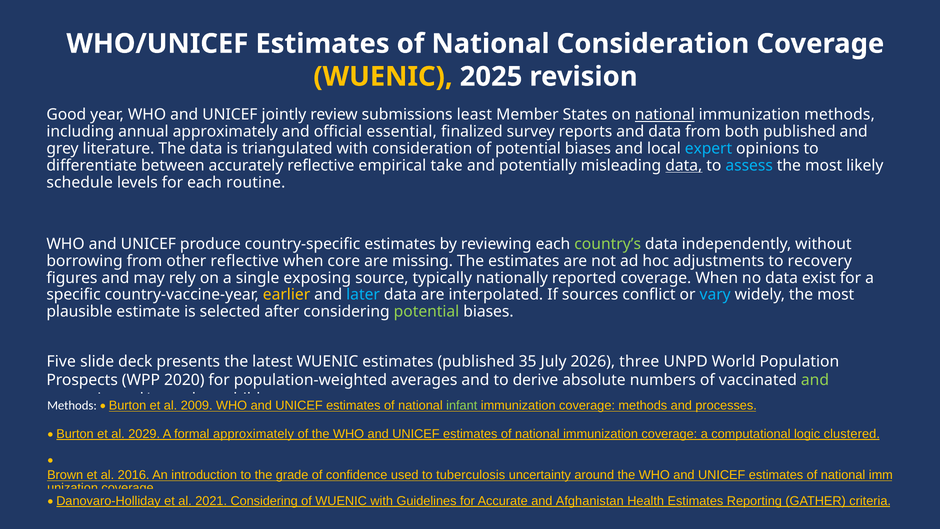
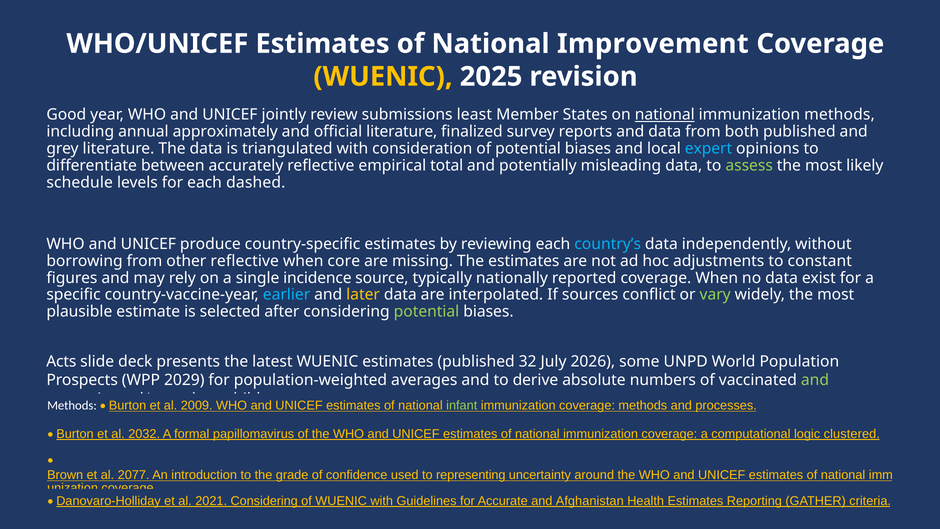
National Consideration: Consideration -> Improvement
official essential: essential -> literature
take: take -> total
data at (684, 165) underline: present -> none
assess colour: light blue -> light green
routine: routine -> dashed
country’s colour: light green -> light blue
recovery: recovery -> constant
exposing: exposing -> incidence
earlier colour: yellow -> light blue
later colour: light blue -> yellow
vary colour: light blue -> light green
Five: Five -> Acts
35: 35 -> 32
three: three -> some
2020: 2020 -> 2029
2029: 2029 -> 2032
formal approximately: approximately -> papillomavirus
2016: 2016 -> 2077
tuberculosis: tuberculosis -> representing
